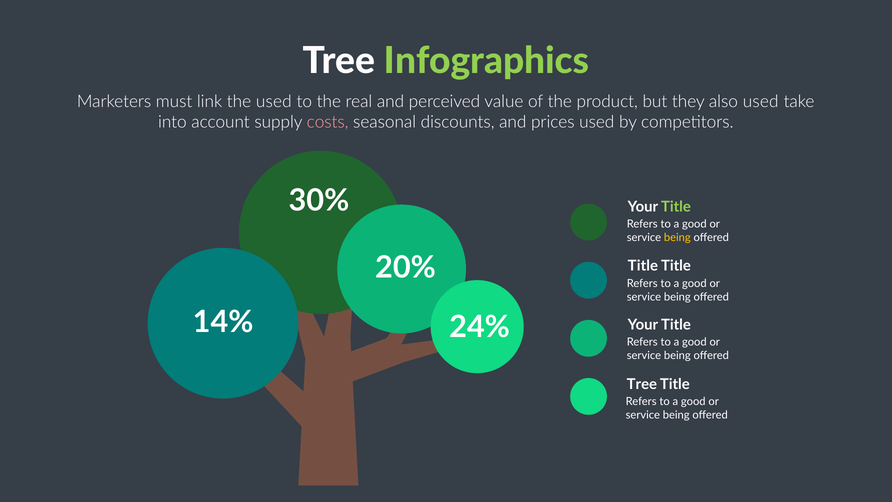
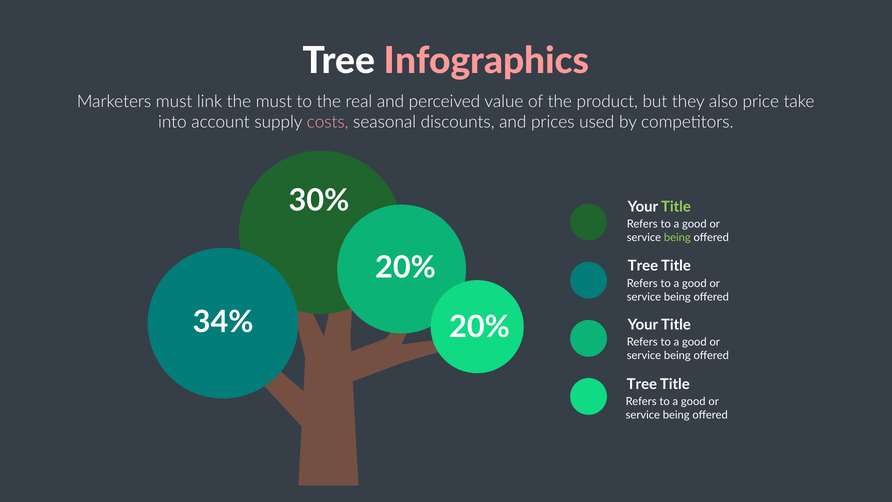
Infographics colour: light green -> pink
the used: used -> must
also used: used -> price
being at (677, 237) colour: yellow -> light green
Title at (643, 266): Title -> Tree
14%: 14% -> 34%
24% at (480, 327): 24% -> 20%
